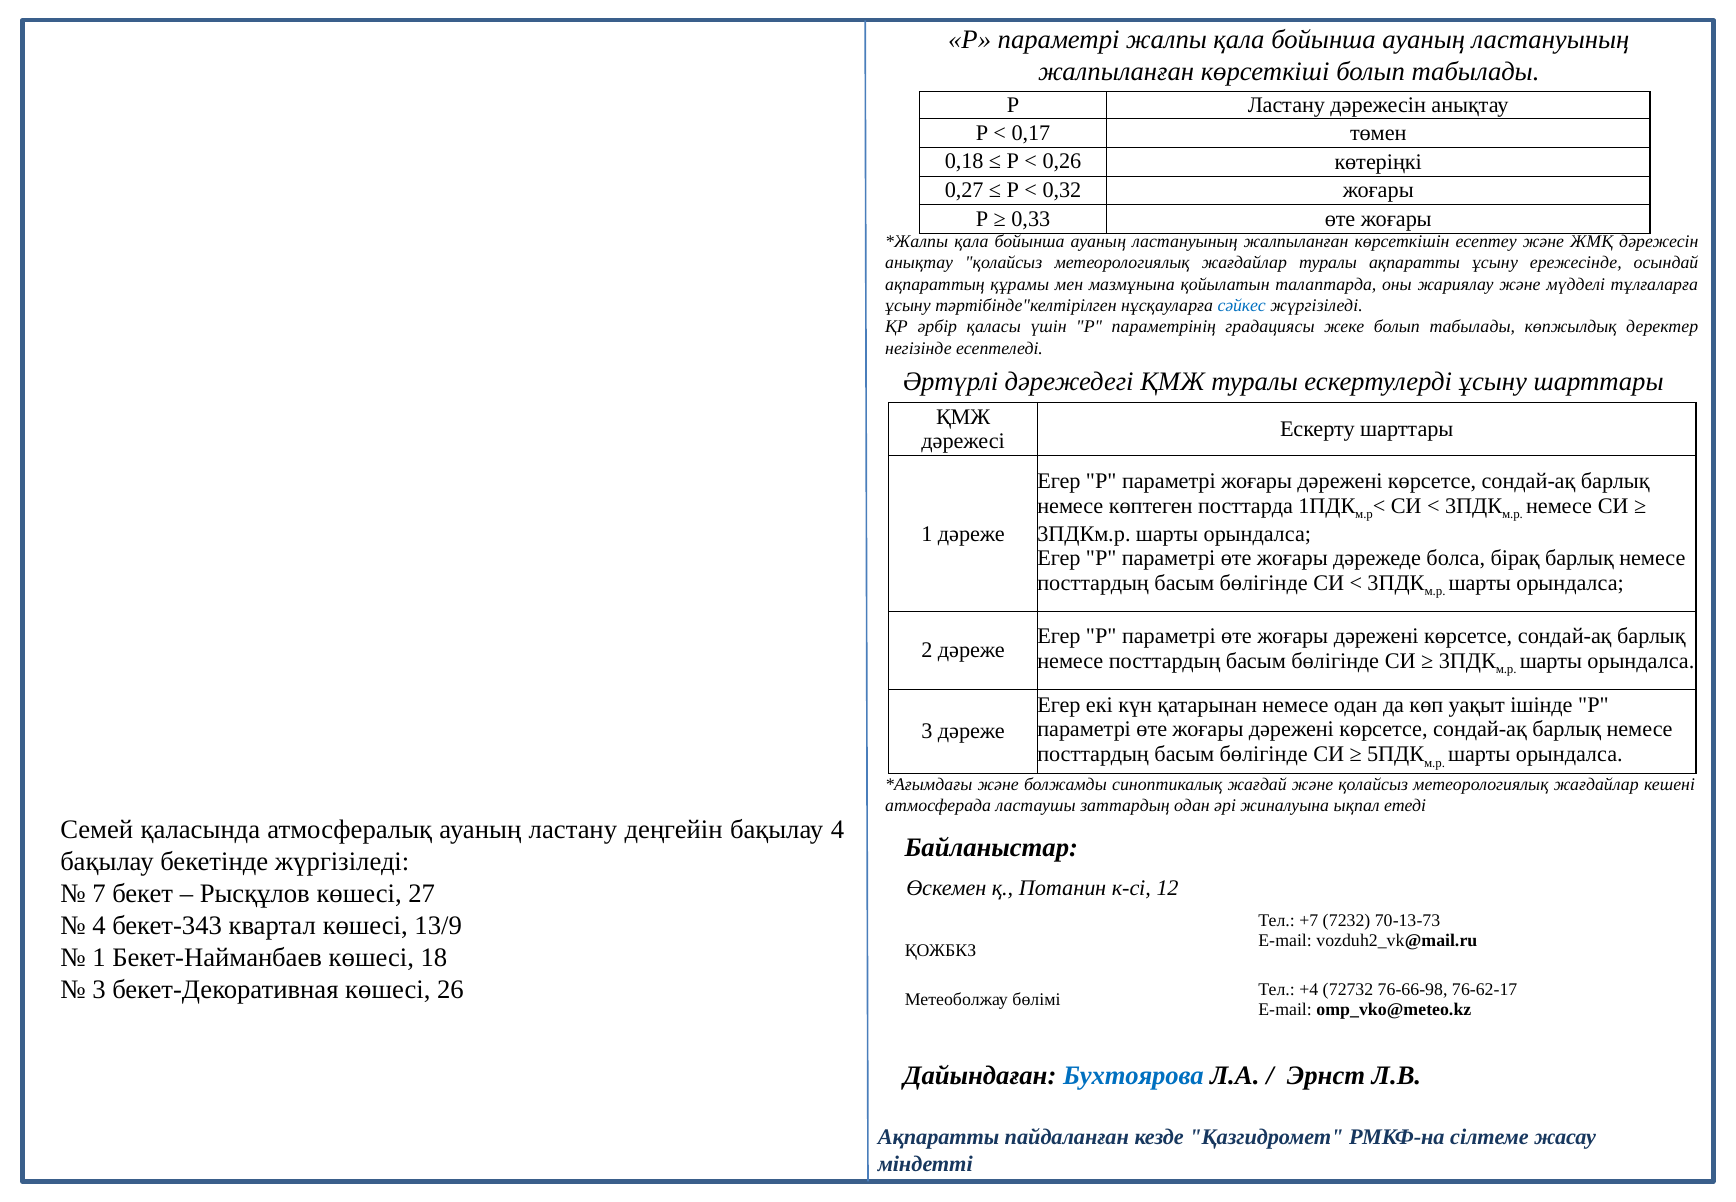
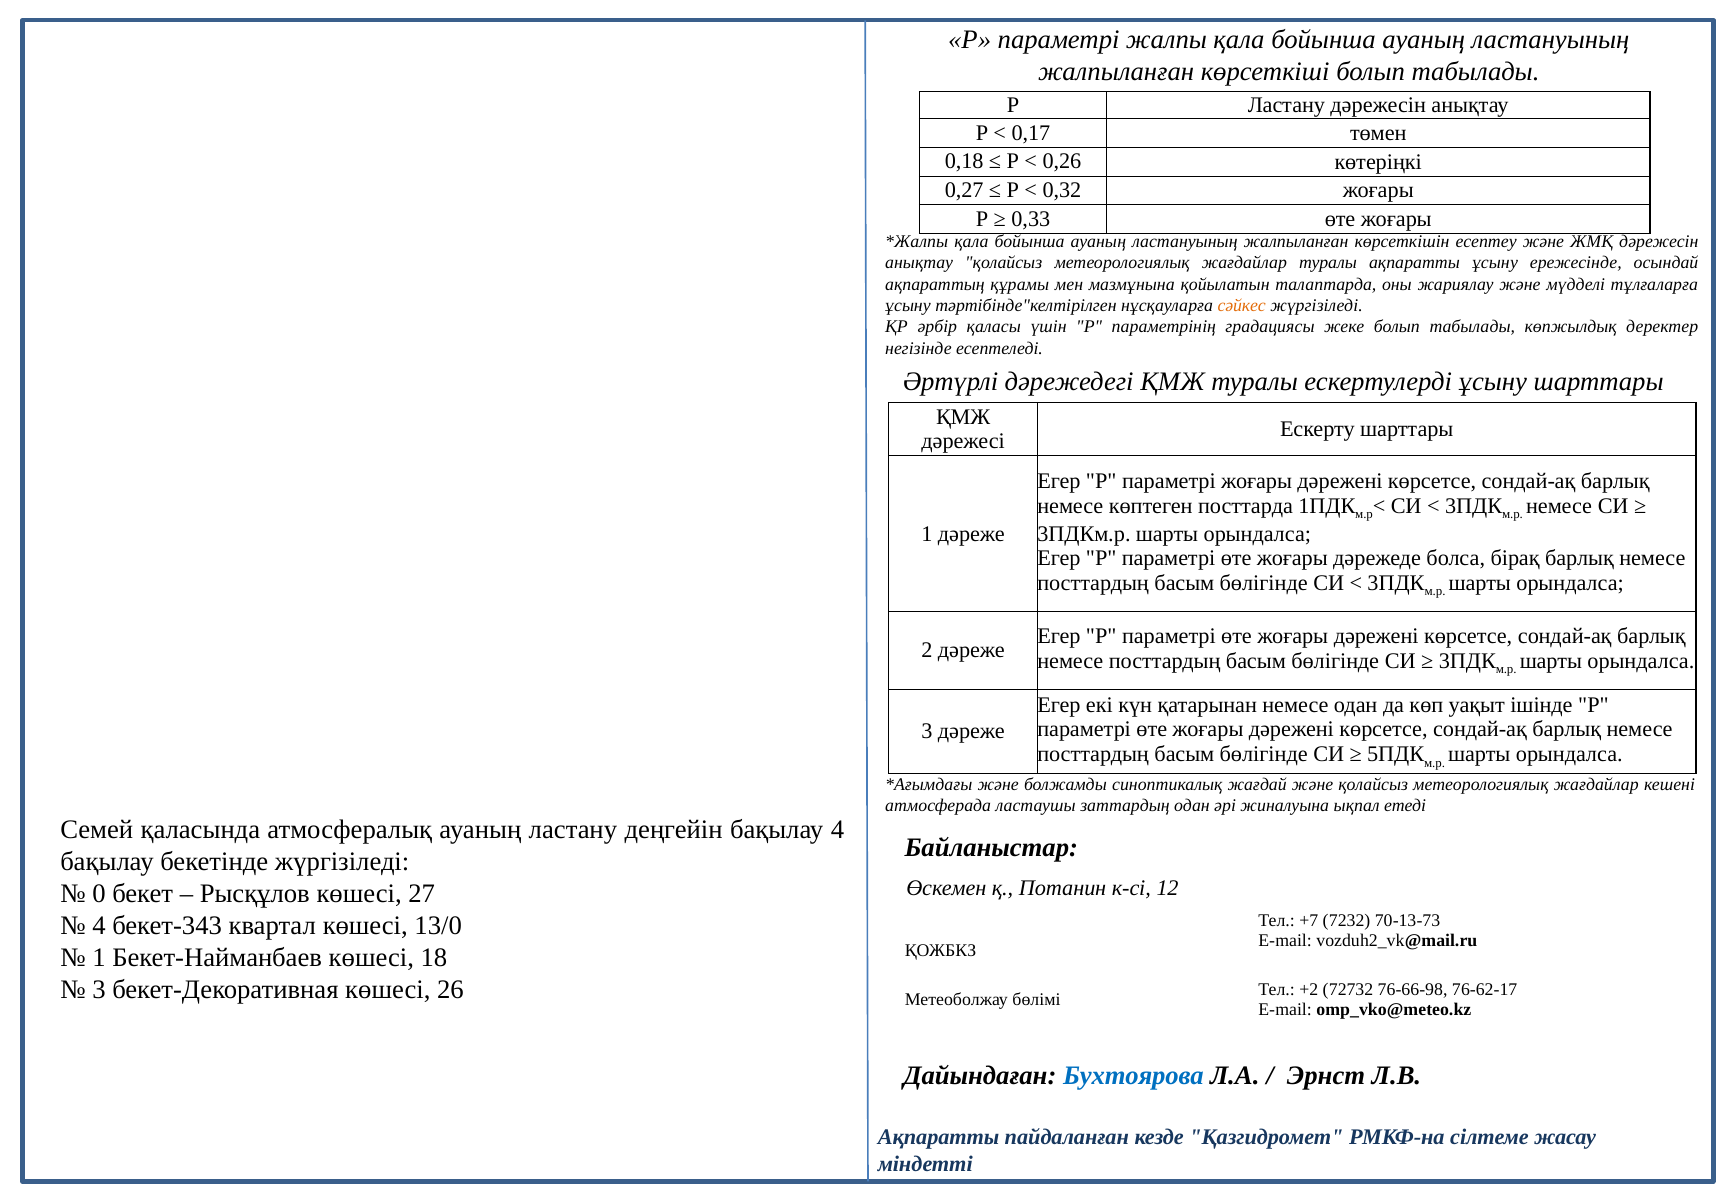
сәйкес colour: blue -> orange
7: 7 -> 0
13/9: 13/9 -> 13/0
+4: +4 -> +2
